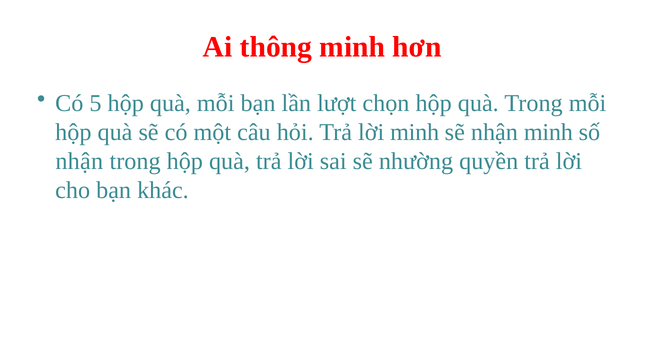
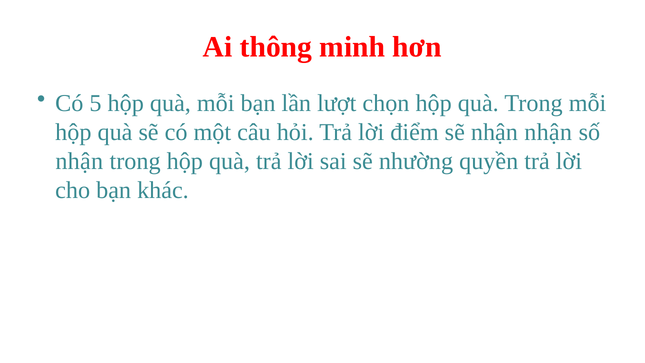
lời minh: minh -> điểm
nhận minh: minh -> nhận
